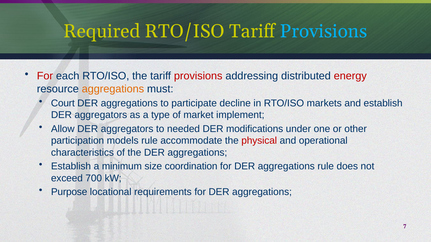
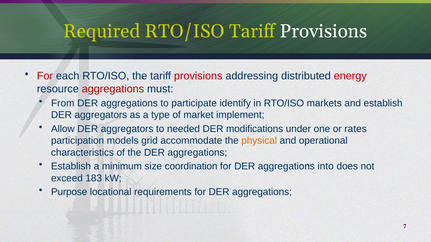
Provisions at (324, 31) colour: light blue -> white
aggregations at (113, 89) colour: orange -> red
Court: Court -> From
decline: decline -> identify
other: other -> rates
models rule: rule -> grid
physical colour: red -> orange
aggregations rule: rule -> into
700: 700 -> 183
